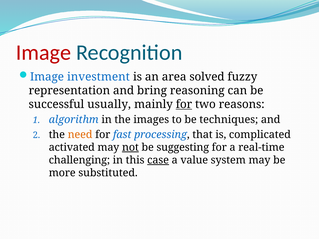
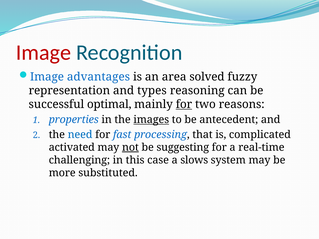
investment: investment -> advantages
bring: bring -> types
usually: usually -> optimal
algorithm: algorithm -> properties
images underline: none -> present
techniques: techniques -> antecedent
need colour: orange -> blue
case underline: present -> none
value: value -> slows
